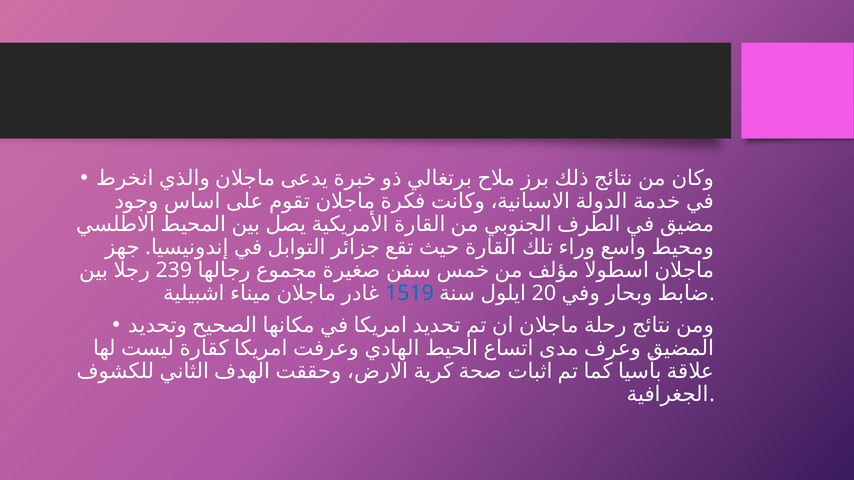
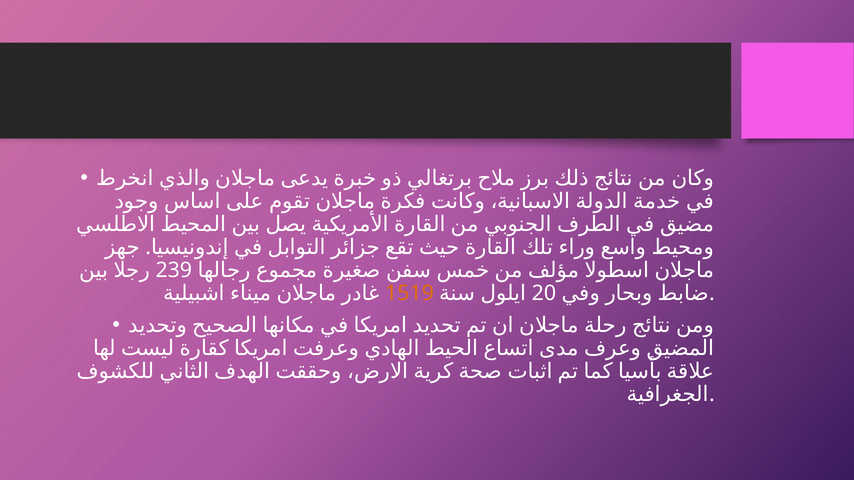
1519 colour: blue -> orange
